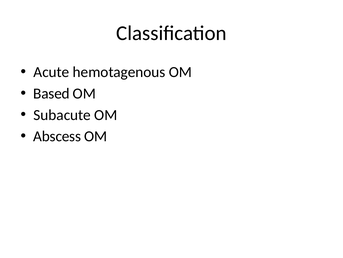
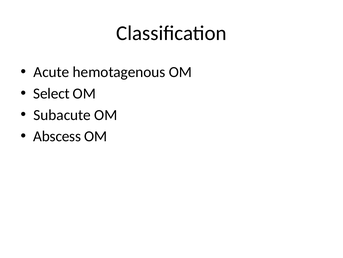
Based: Based -> Select
